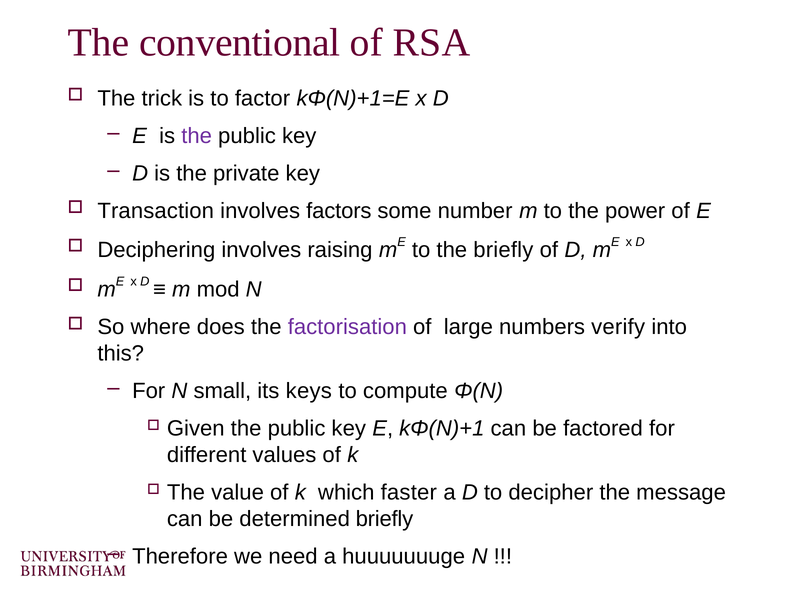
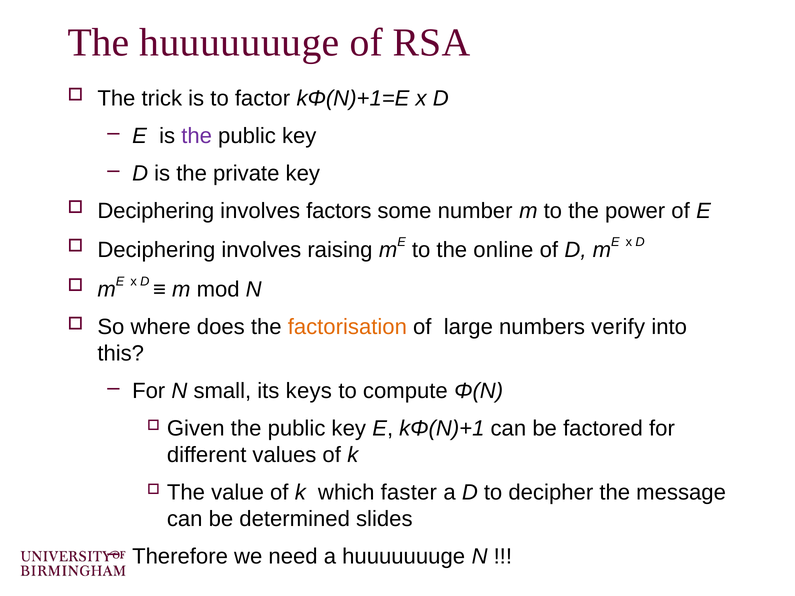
The conventional: conventional -> huuuuuuuge
Transaction at (156, 211): Transaction -> Deciphering
the briefly: briefly -> online
factorisation colour: purple -> orange
determined briefly: briefly -> slides
